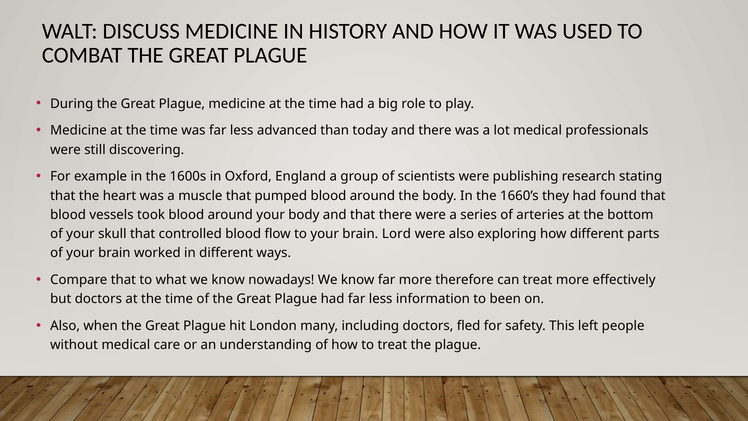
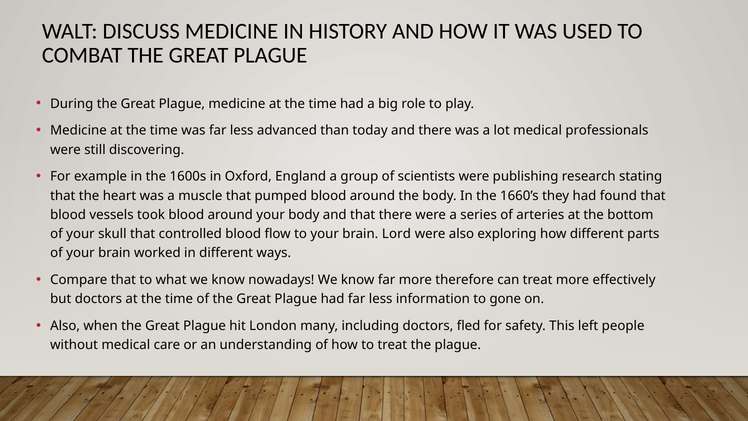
been: been -> gone
